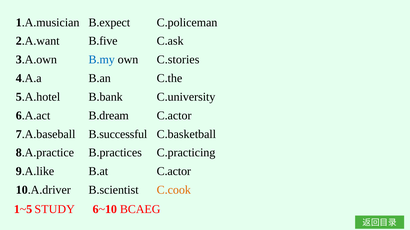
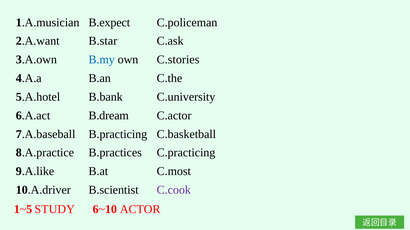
B.five: B.five -> B.star
B.successful: B.successful -> B.practicing
B.at C.actor: C.actor -> C.most
C.cook colour: orange -> purple
BCAEG: BCAEG -> ACTOR
